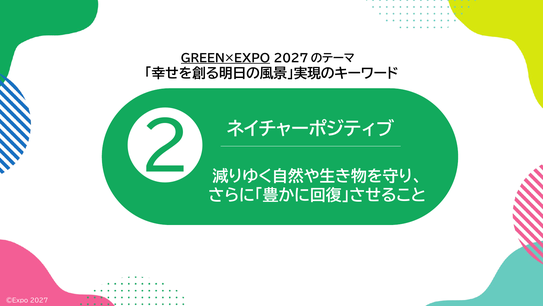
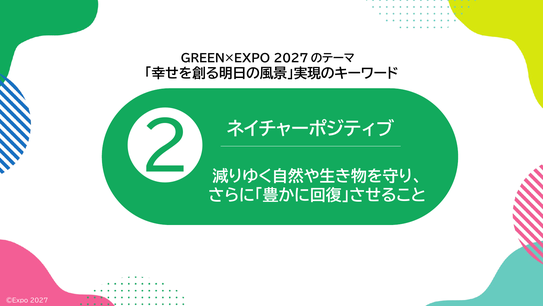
GREEN×EXPO underline: present -> none
